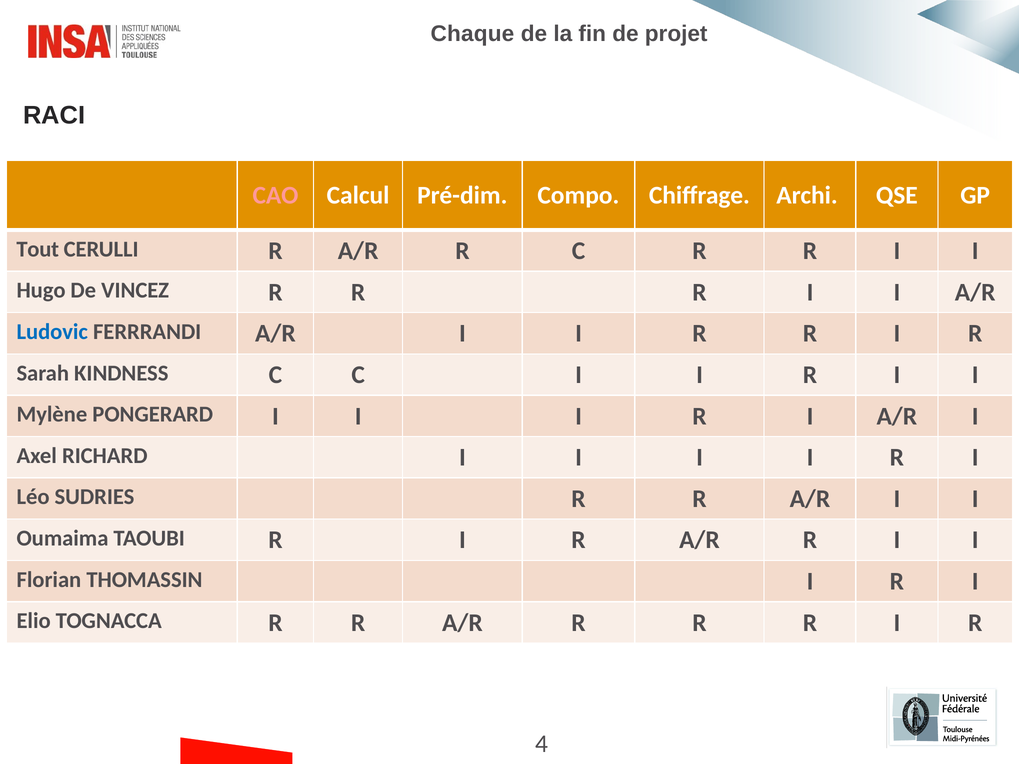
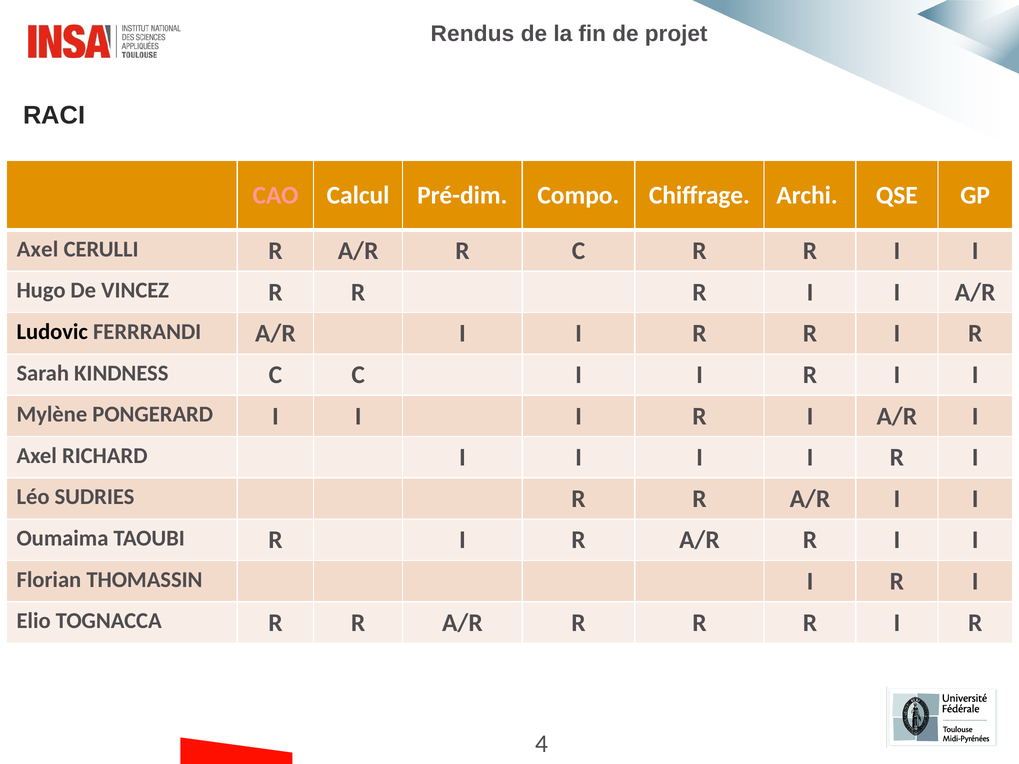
Chaque: Chaque -> Rendus
Tout at (38, 249): Tout -> Axel
Ludovic colour: blue -> black
